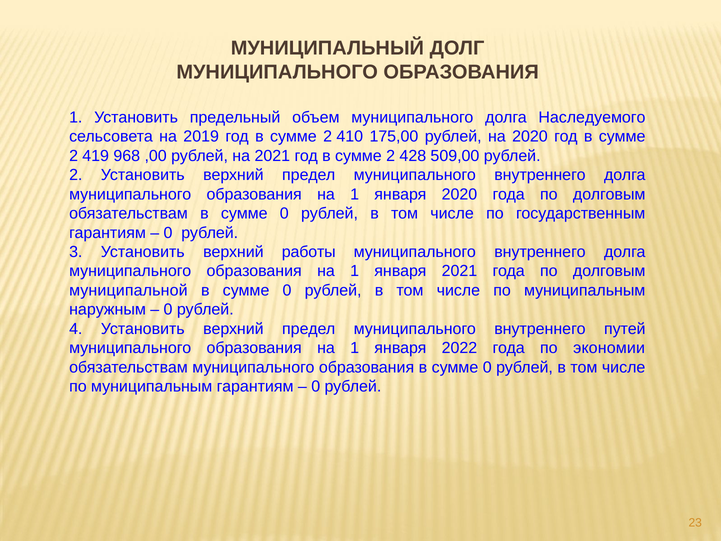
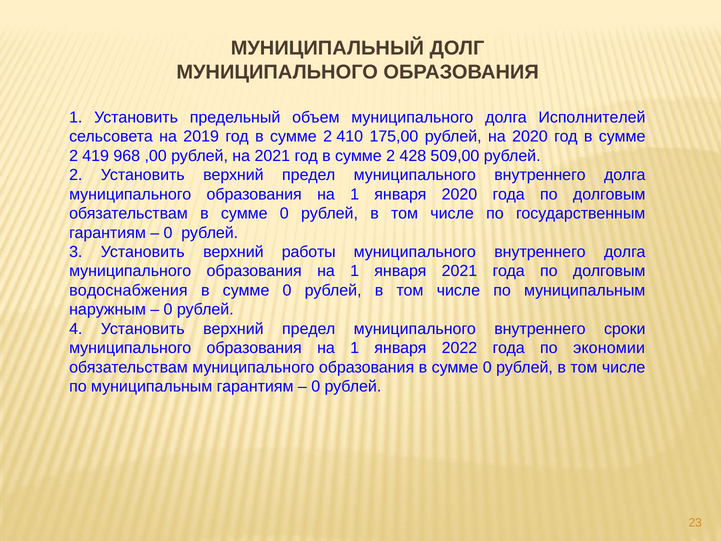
Наследуемого: Наследуемого -> Исполнителей
муниципальной: муниципальной -> водоснабжения
путей: путей -> сроки
